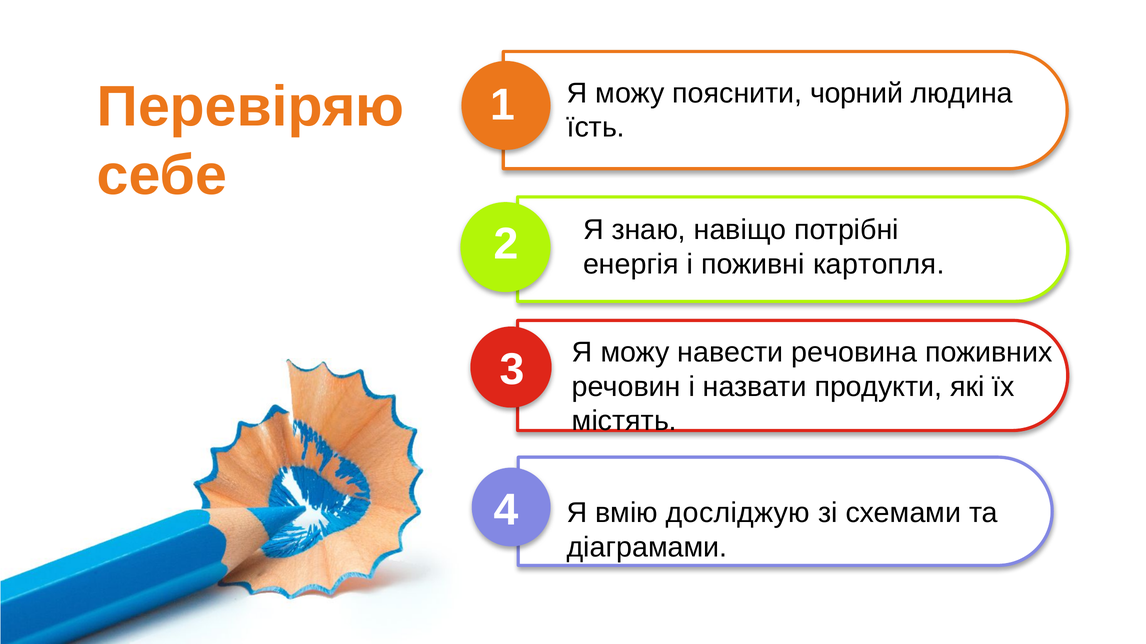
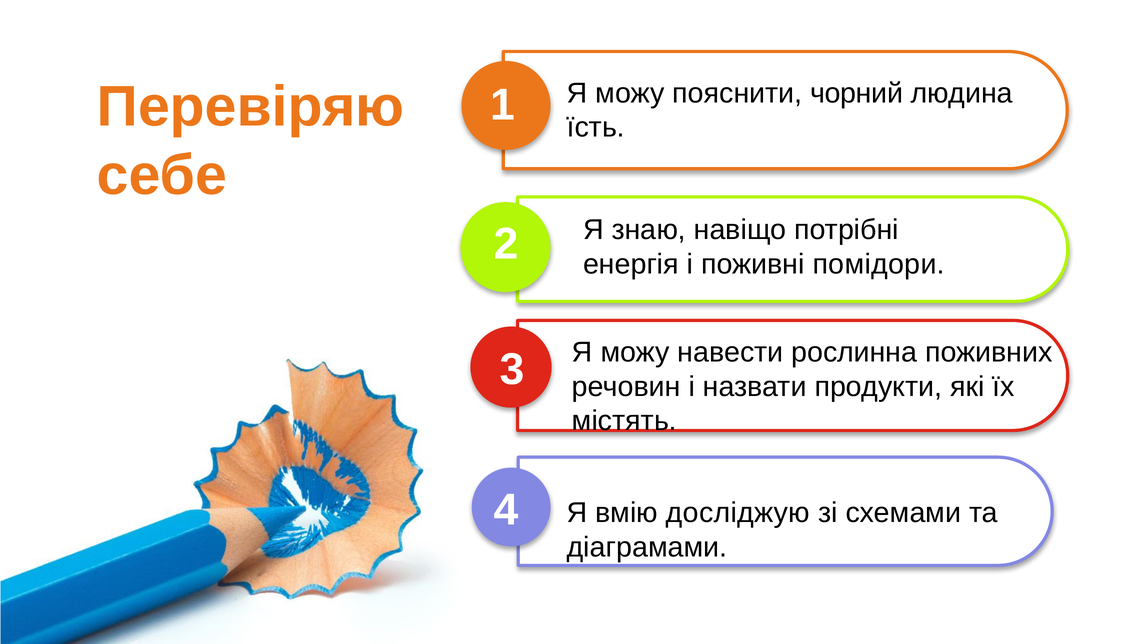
картопля: картопля -> помідори
речовина: речовина -> рослинна
